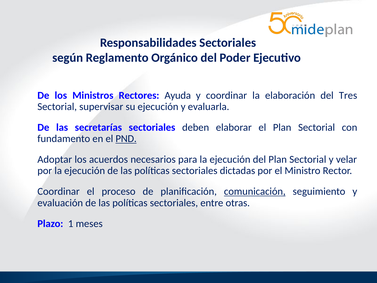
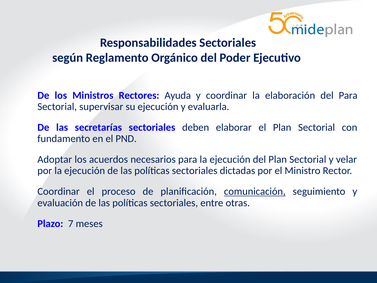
del Tres: Tres -> Para
PND underline: present -> none
1: 1 -> 7
